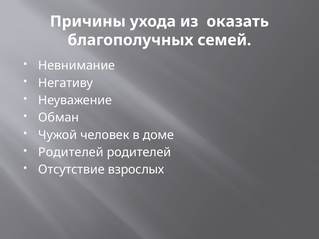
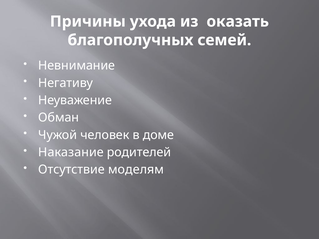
Родителей at (71, 152): Родителей -> Наказание
взрослых: взрослых -> моделям
